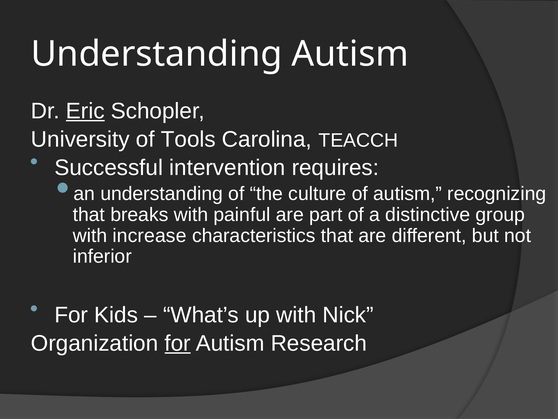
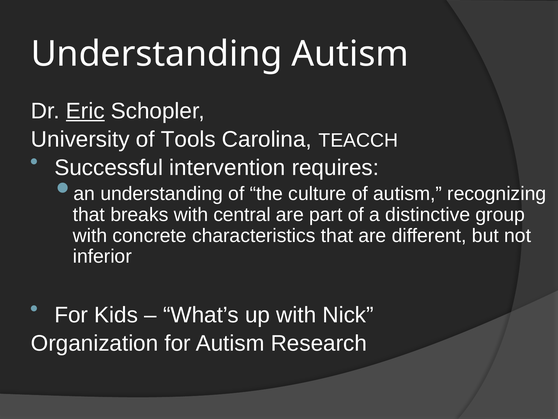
painful: painful -> central
increase: increase -> concrete
for at (178, 343) underline: present -> none
